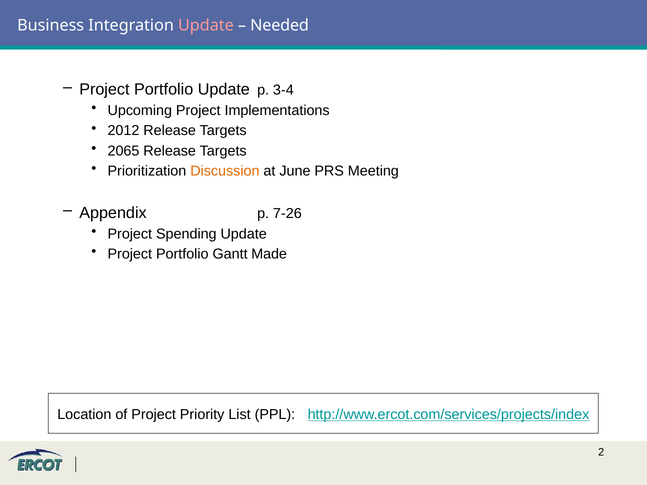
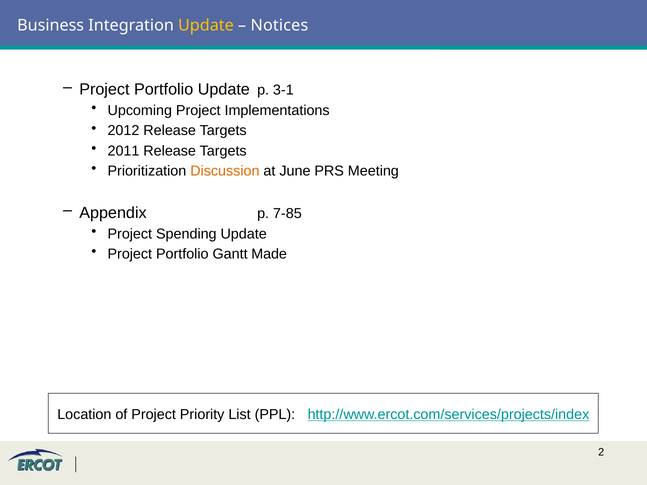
Update at (206, 25) colour: pink -> yellow
Needed: Needed -> Notices
3-4: 3-4 -> 3-1
2065: 2065 -> 2011
7-26: 7-26 -> 7-85
